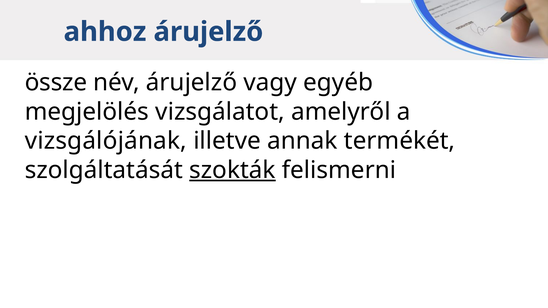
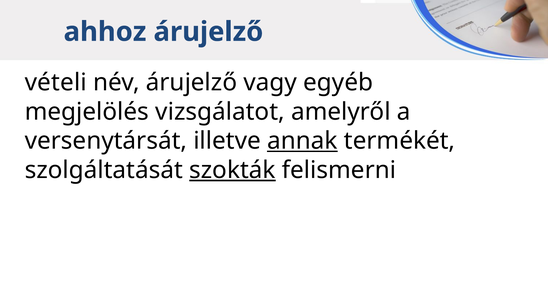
össze: össze -> vételi
vizsgálójának: vizsgálójának -> versenytársát
annak underline: none -> present
